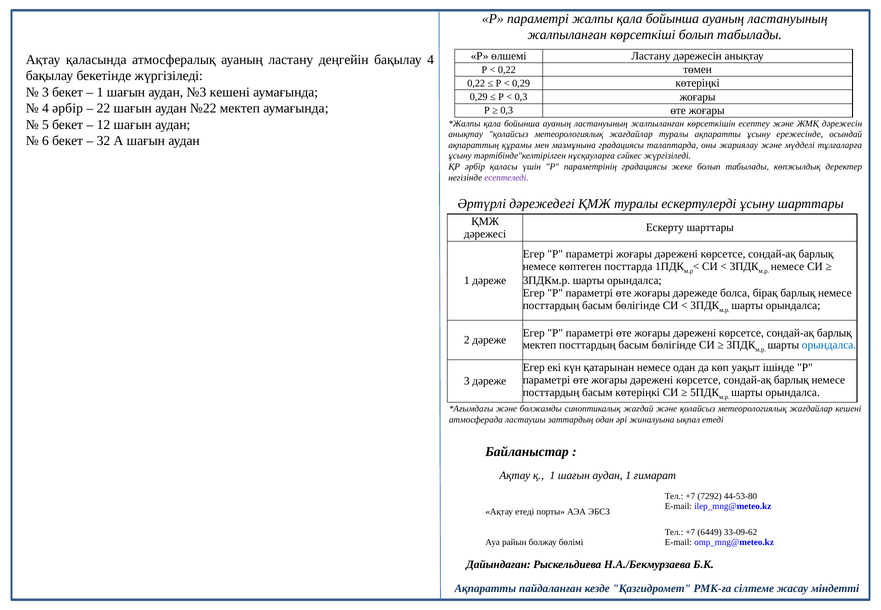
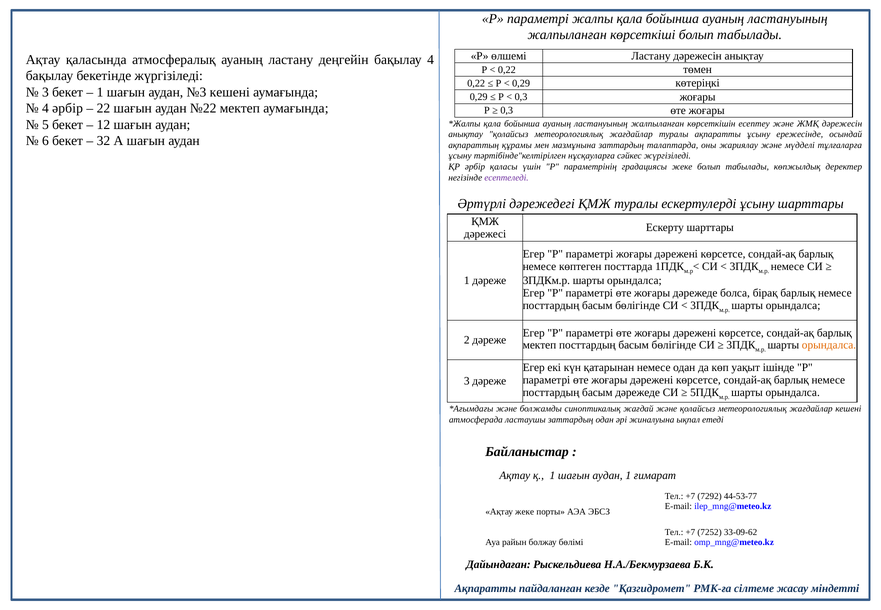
мазмұнына градациясы: градациясы -> заттардың
орындалса at (829, 345) colour: blue -> orange
басым көтеріңкі: көтеріңкі -> дәрежеде
44-53-80: 44-53-80 -> 44-53-77
Ақтау етеді: етеді -> жеке
6449: 6449 -> 7252
